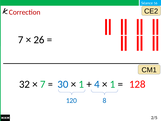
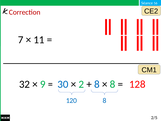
26: 26 -> 11
7 at (43, 84): 7 -> 9
1 at (81, 84): 1 -> 2
4 at (97, 84): 4 -> 8
1 at (113, 84): 1 -> 8
